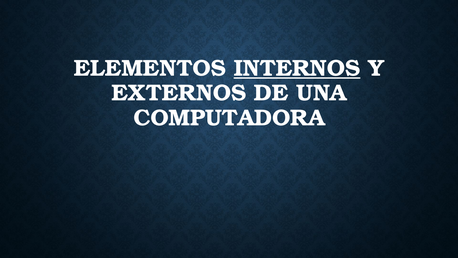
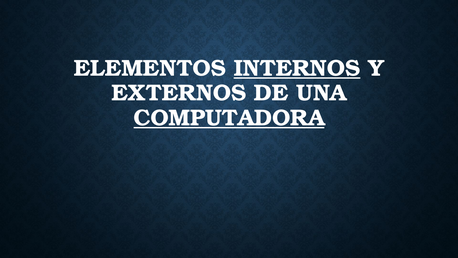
COMPUTADORA underline: none -> present
